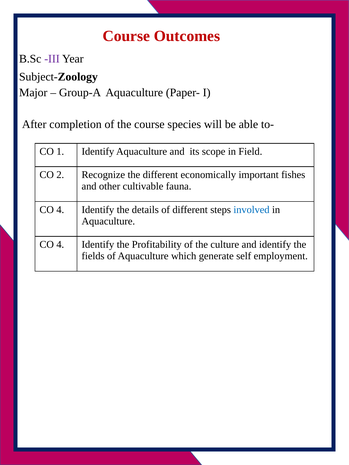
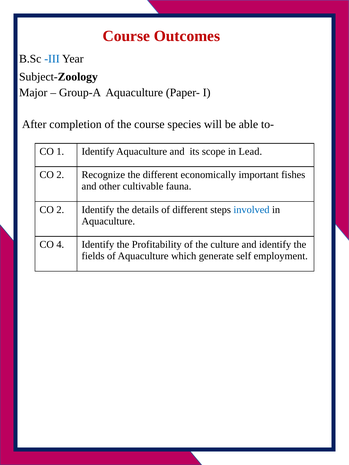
III colour: purple -> blue
Field: Field -> Lead
4 at (60, 210): 4 -> 2
